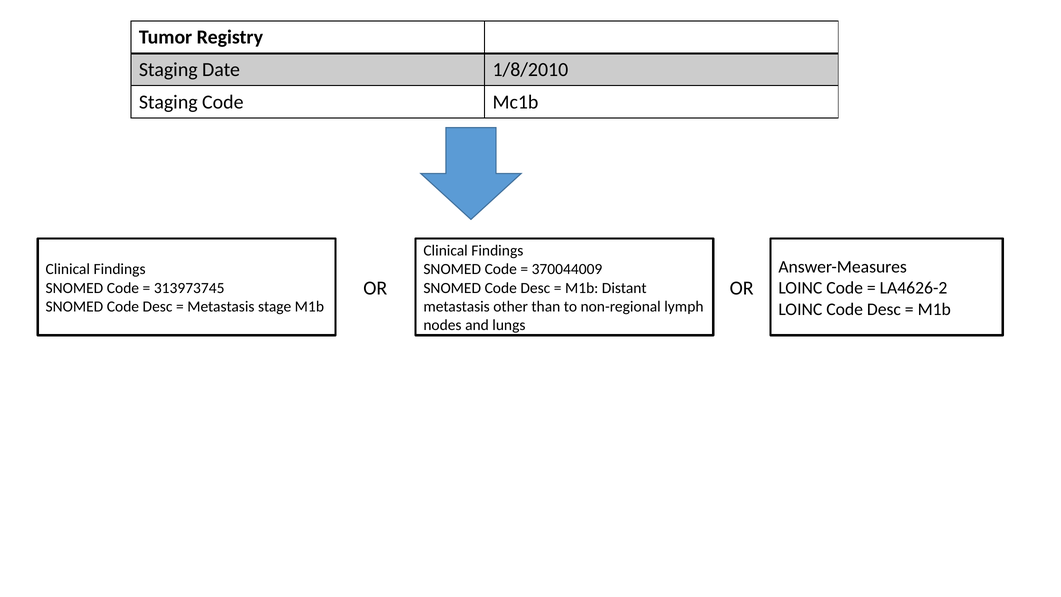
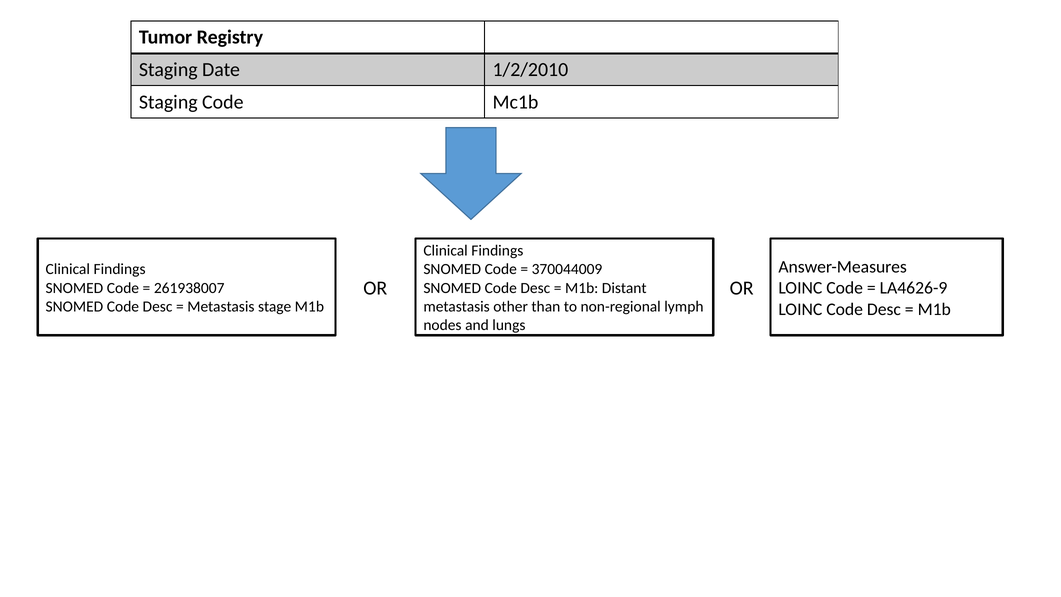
1/8/2010: 1/8/2010 -> 1/2/2010
LA4626-2: LA4626-2 -> LA4626-9
313973745: 313973745 -> 261938007
